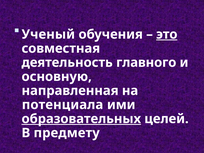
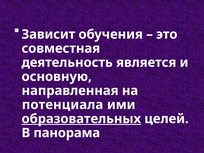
Ученый: Ученый -> Зависит
это underline: present -> none
главного: главного -> является
предмету: предмету -> панорама
